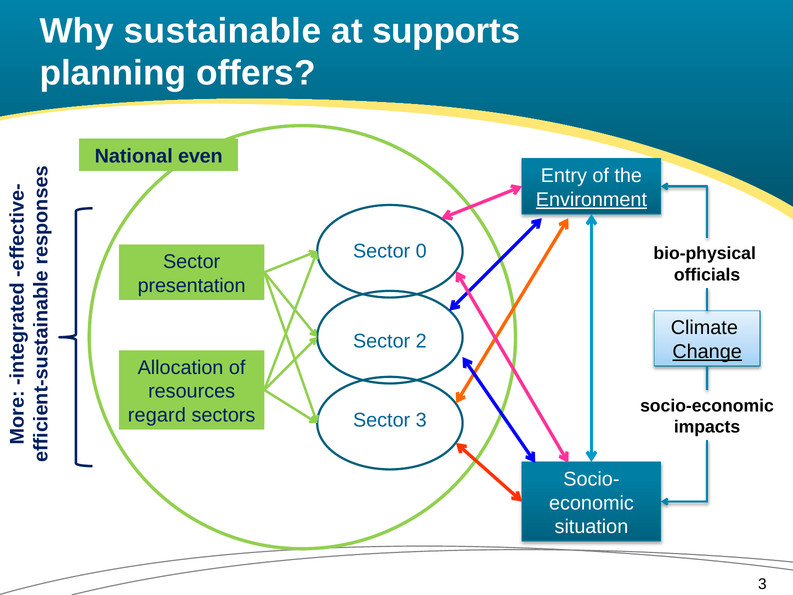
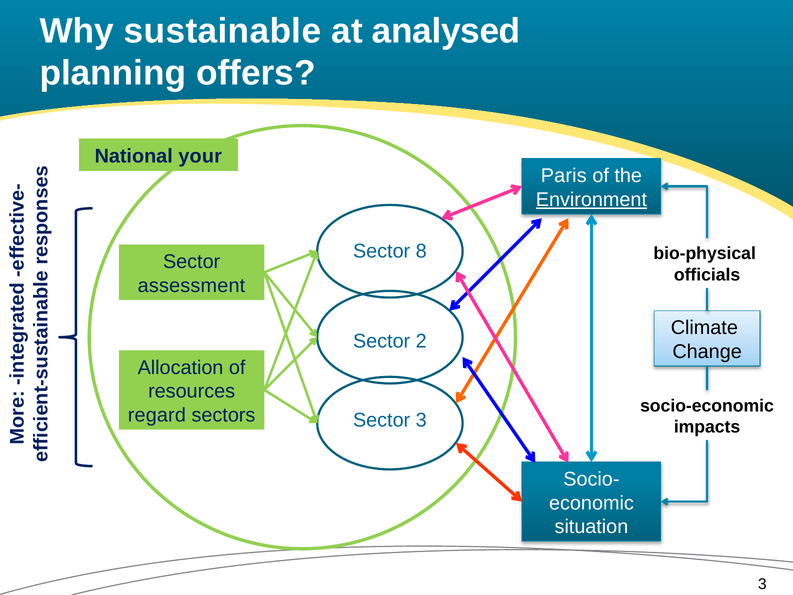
supports: supports -> analysed
even: even -> your
Entry: Entry -> Paris
0: 0 -> 8
presentation: presentation -> assessment
Change underline: present -> none
